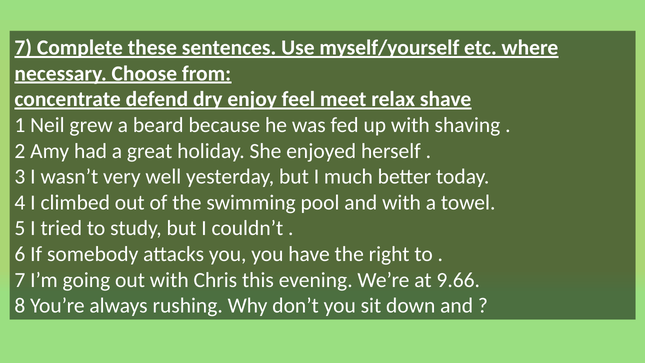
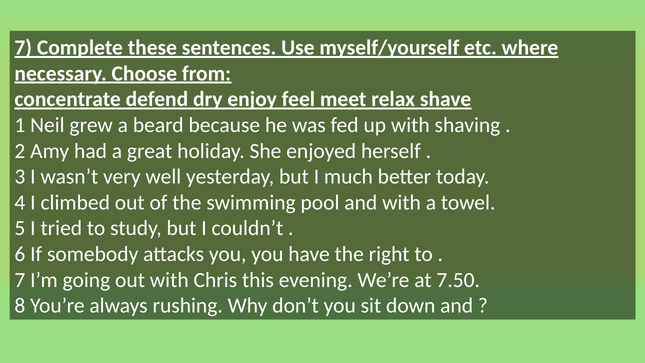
9.66: 9.66 -> 7.50
